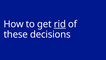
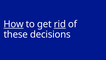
How underline: none -> present
